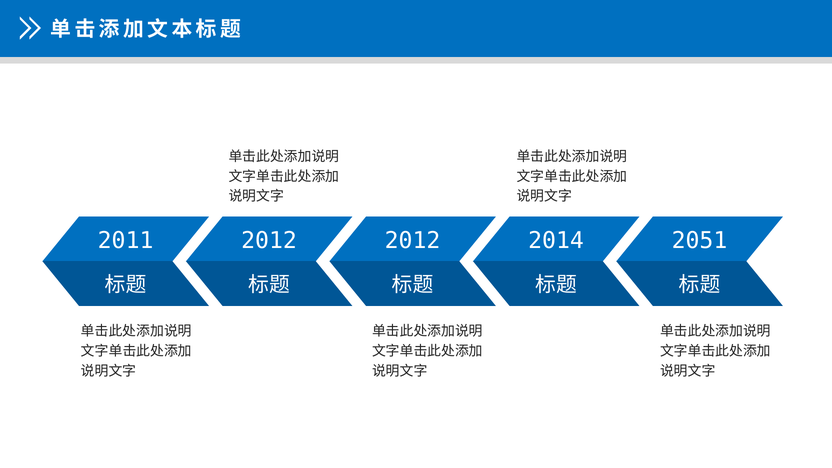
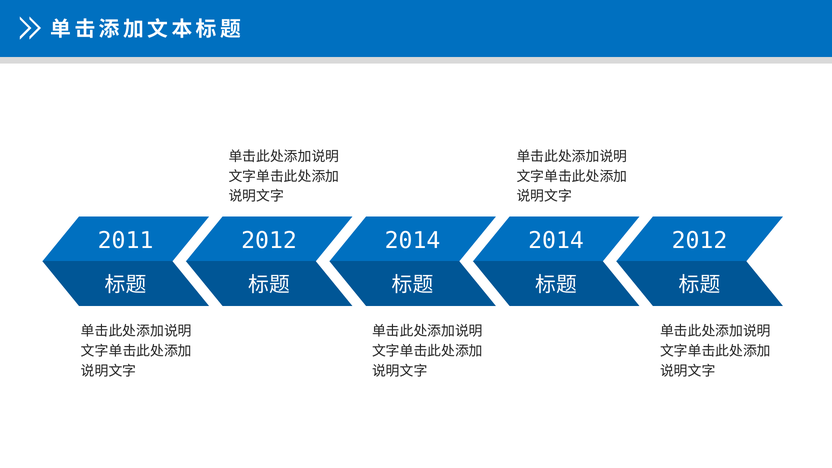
2012 at (413, 241): 2012 -> 2014
2051 at (699, 241): 2051 -> 2012
